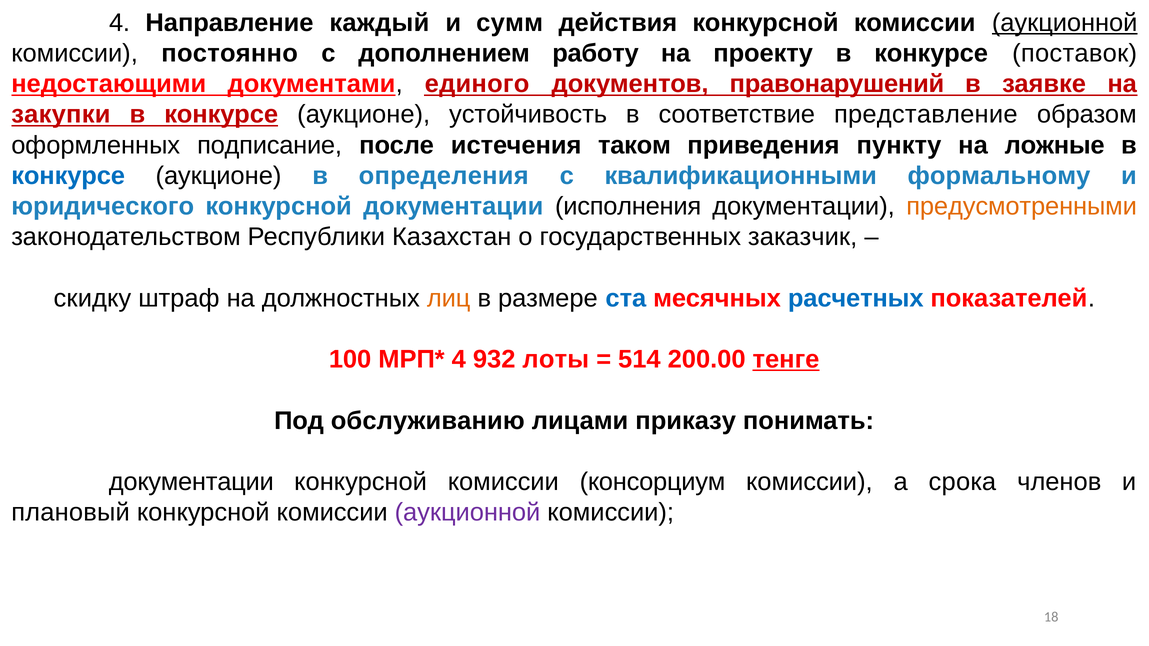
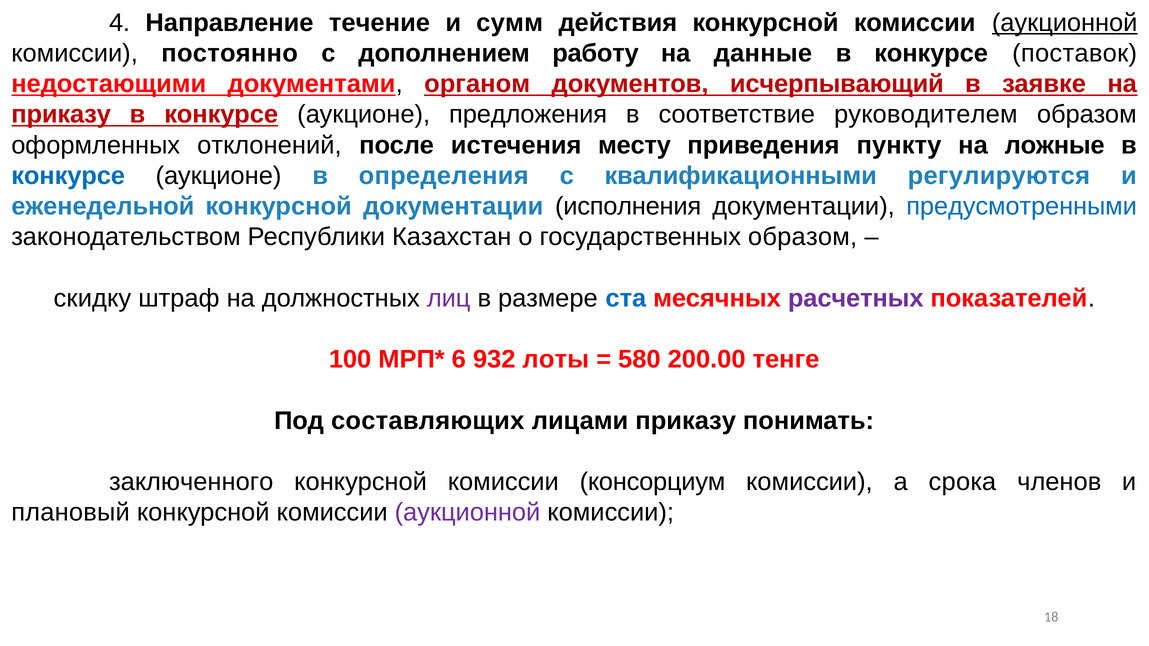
каждый: каждый -> течение
проекту: проекту -> данные
единого: единого -> органом
правонарушений: правонарушений -> исчерпывающий
закупки at (61, 115): закупки -> приказу
устойчивость: устойчивость -> предложения
представление: представление -> руководителем
подписание: подписание -> отклонений
таком: таком -> месту
формальному: формальному -> регулируются
юридического: юридического -> еженедельной
предусмотренными colour: orange -> blue
государственных заказчик: заказчик -> образом
лиц colour: orange -> purple
расчетных colour: blue -> purple
4 at (459, 360): 4 -> 6
514: 514 -> 580
тенге underline: present -> none
обслуживанию: обслуживанию -> составляющих
документации at (191, 482): документации -> заключенного
